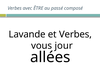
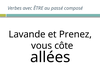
et Verbes: Verbes -> Prenez
jour: jour -> côte
